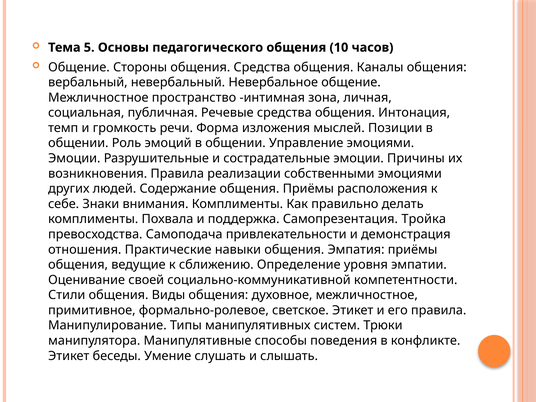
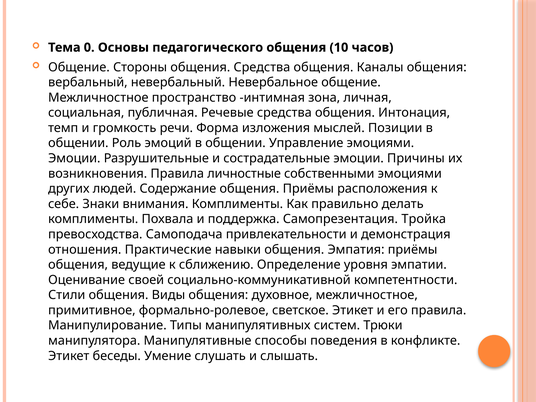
5: 5 -> 0
реализации: реализации -> личностные
